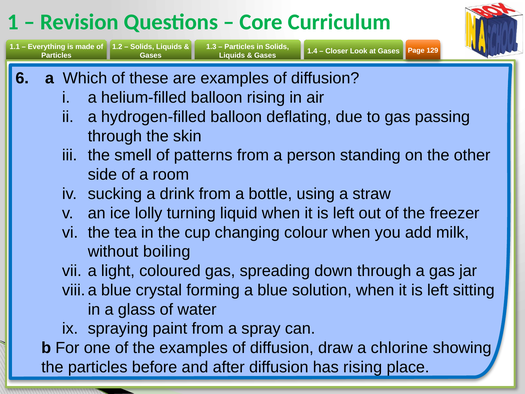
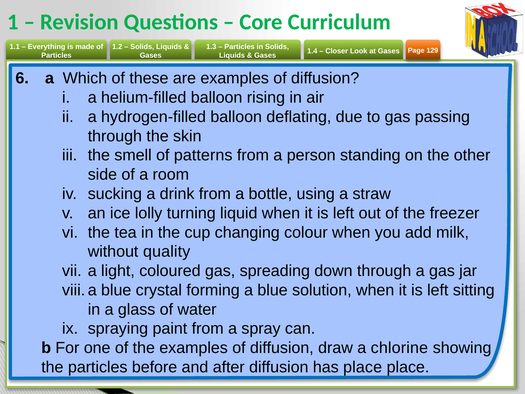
boiling: boiling -> quality
has rising: rising -> place
